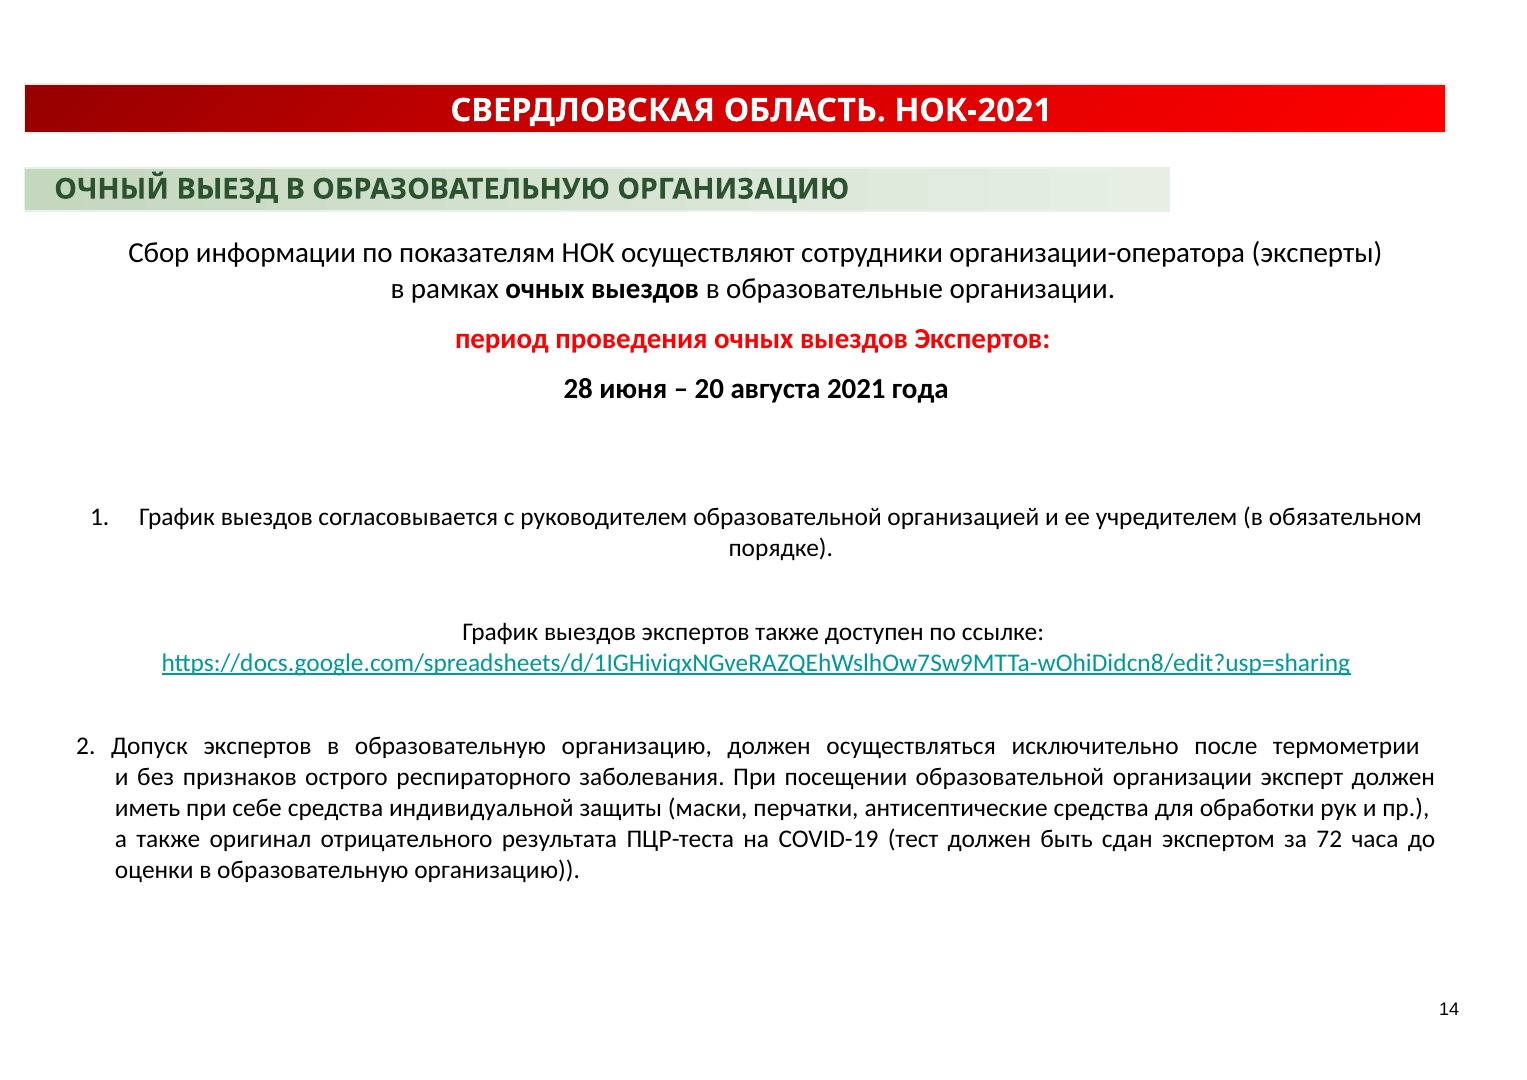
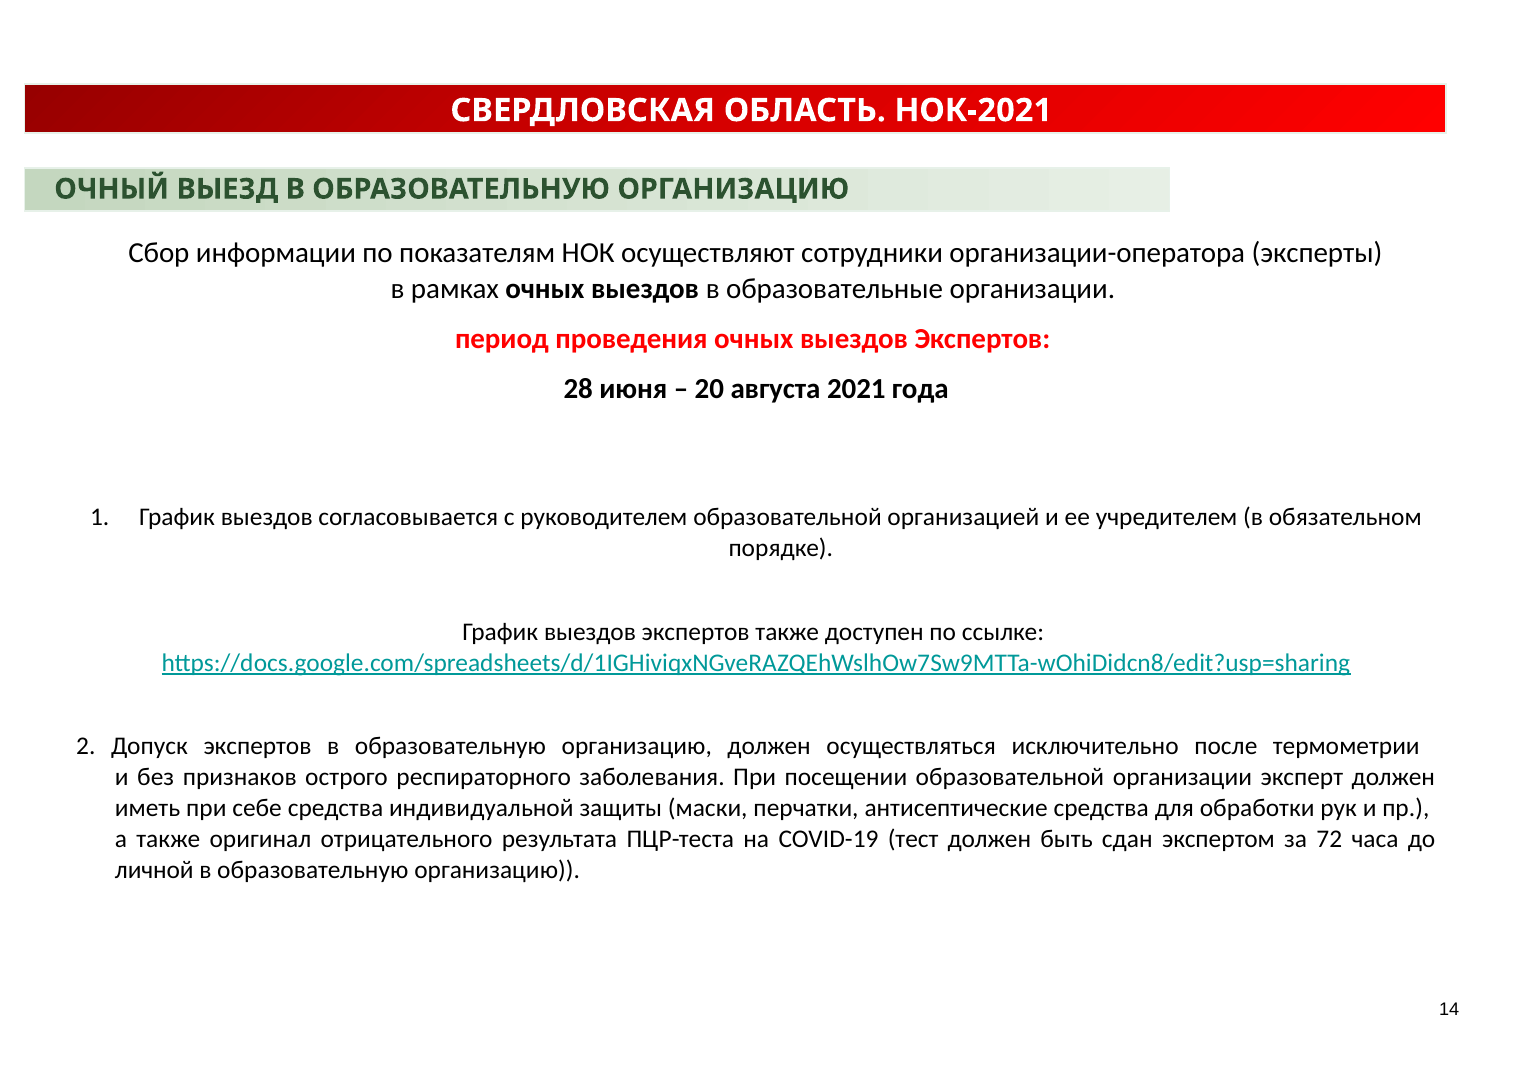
оценки: оценки -> личной
